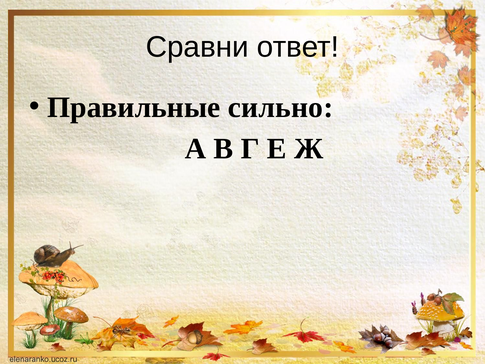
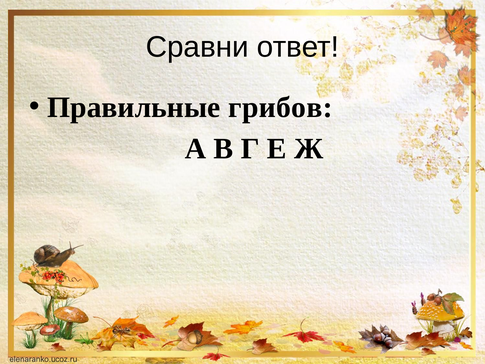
сильно: сильно -> грибов
